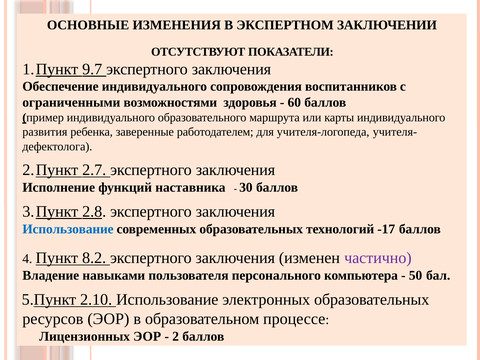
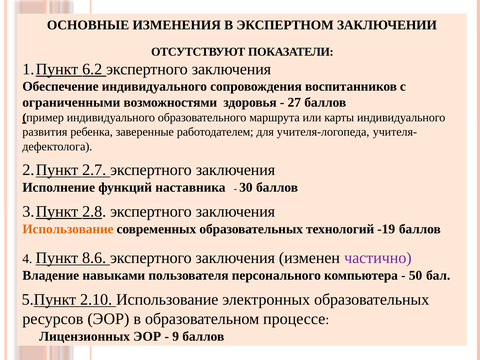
9.7: 9.7 -> 6.2
60: 60 -> 27
Использование at (68, 229) colour: blue -> orange
-17: -17 -> -19
8.2: 8.2 -> 8.6
2: 2 -> 9
